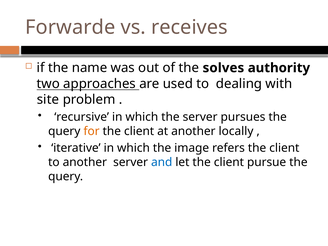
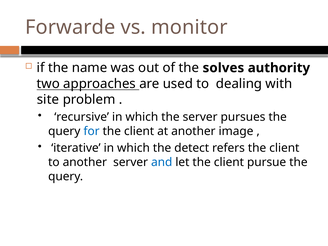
receives: receives -> monitor
for colour: orange -> blue
locally: locally -> image
image: image -> detect
